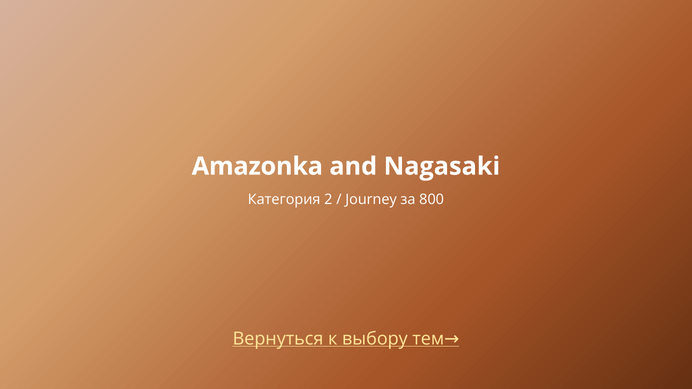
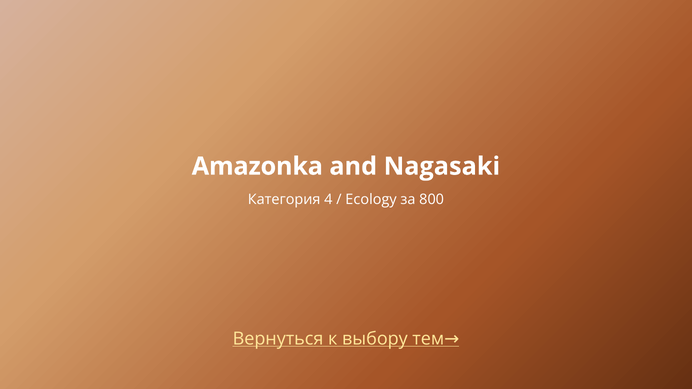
2: 2 -> 4
Journey: Journey -> Ecology
